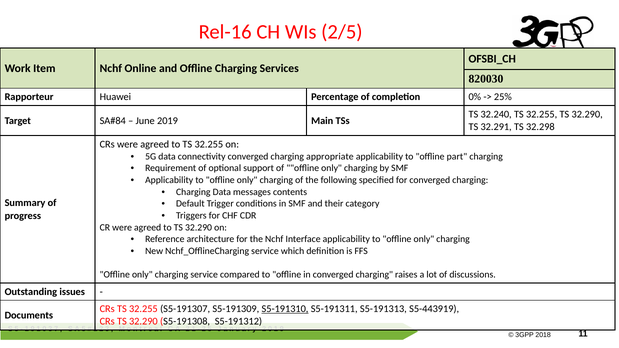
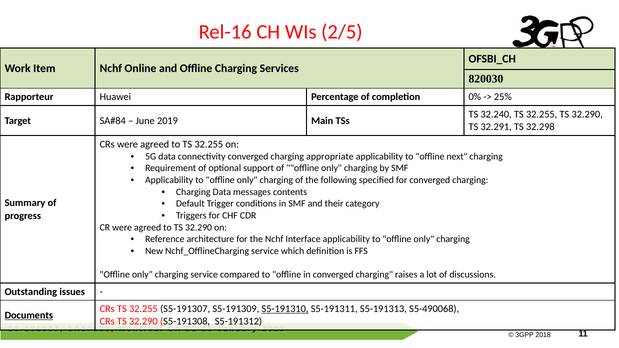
part: part -> next
S5-443919: S5-443919 -> S5-490068
Documents underline: none -> present
